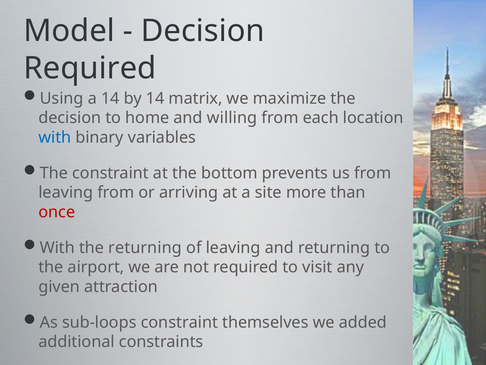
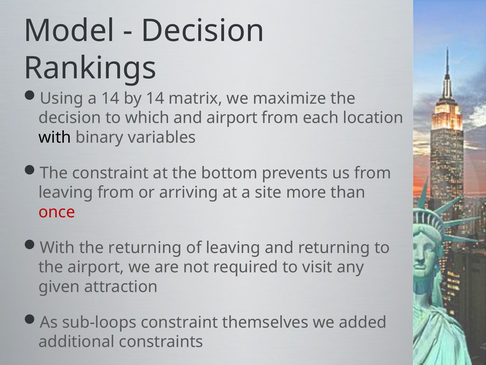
Required at (90, 68): Required -> Rankings
home: home -> which
and willing: willing -> airport
with at (55, 137) colour: blue -> black
